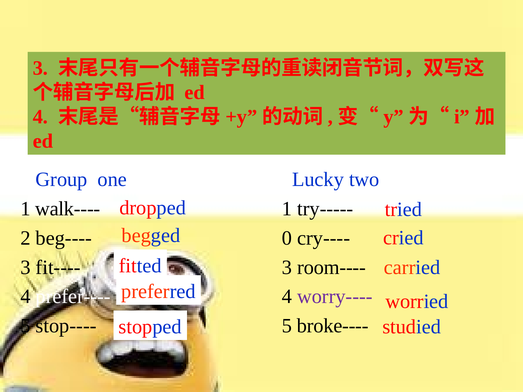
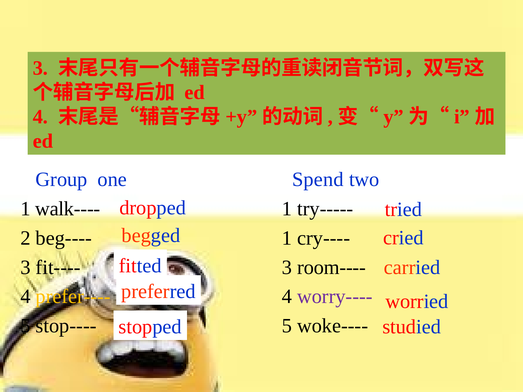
Lucky: Lucky -> Spend
beg---- 0: 0 -> 1
prefer---- colour: white -> yellow
broke----: broke---- -> woke----
